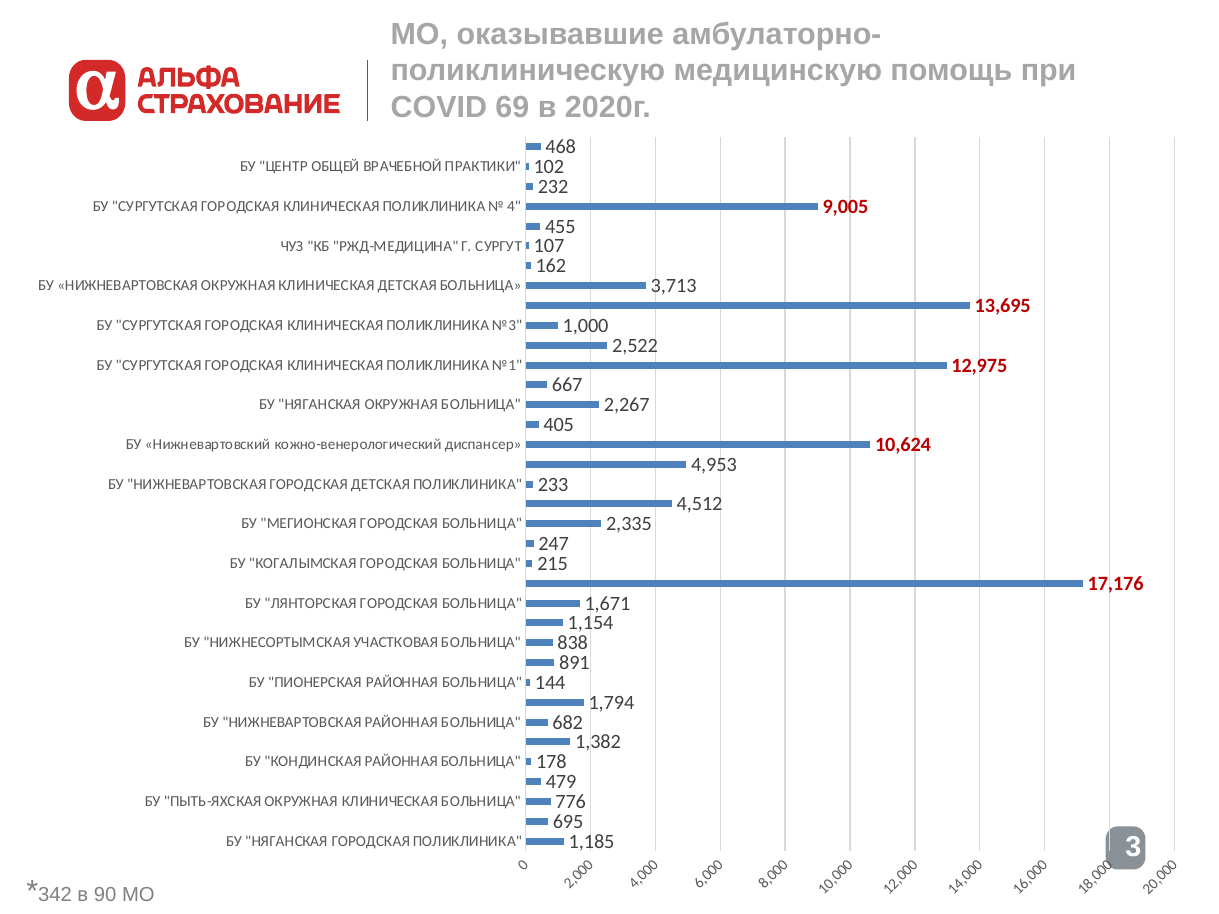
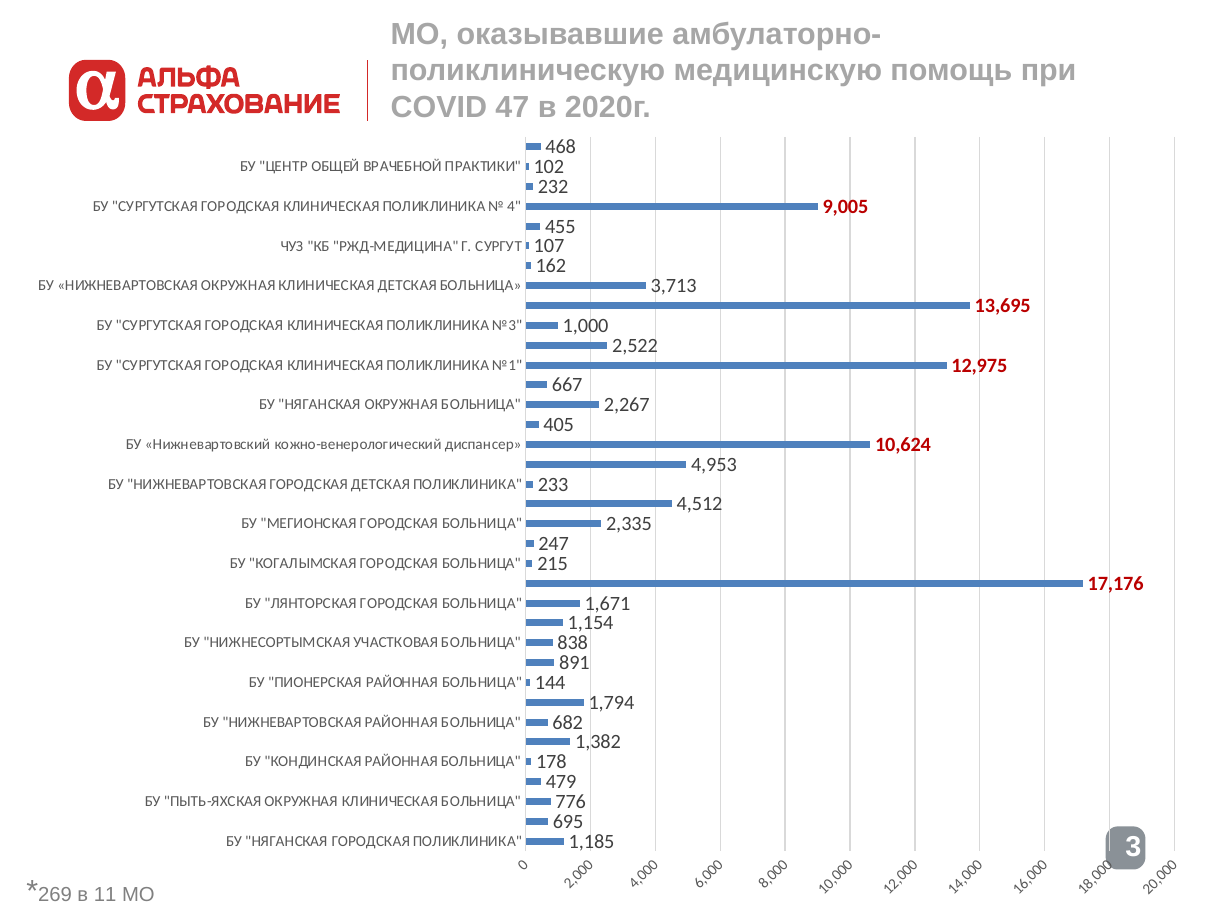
69: 69 -> 47
342: 342 -> 269
90: 90 -> 11
